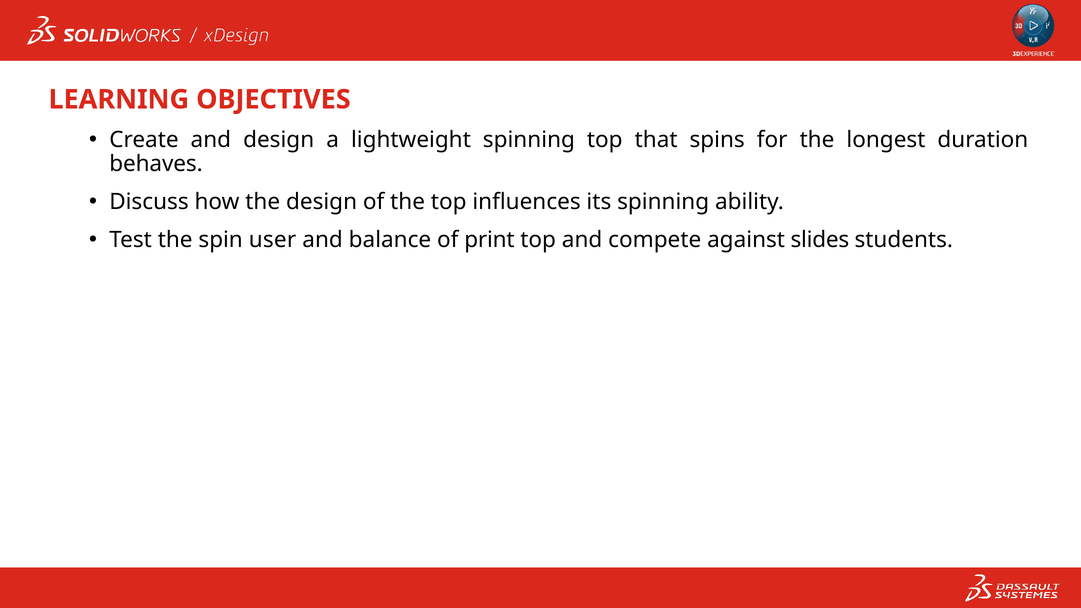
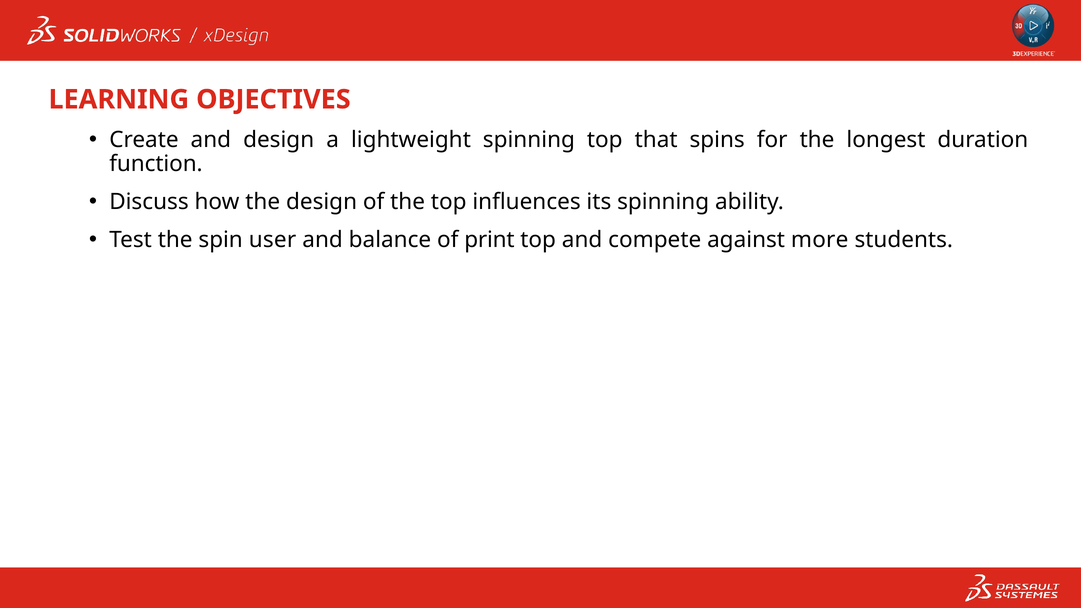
behaves: behaves -> function
slides: slides -> more
